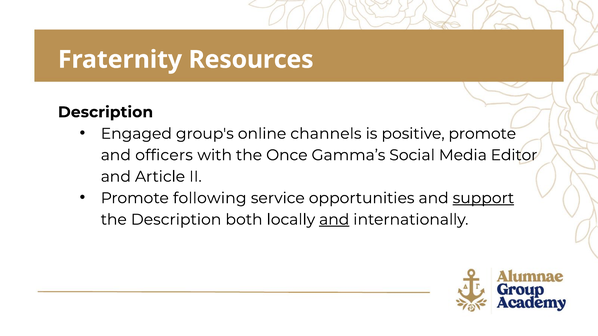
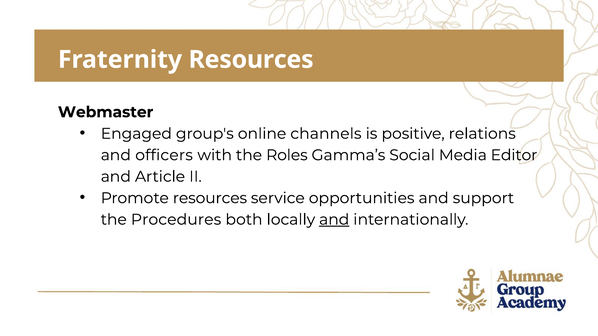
Description at (106, 112): Description -> Webmaster
positive promote: promote -> relations
Once: Once -> Roles
Promote following: following -> resources
support underline: present -> none
the Description: Description -> Procedures
